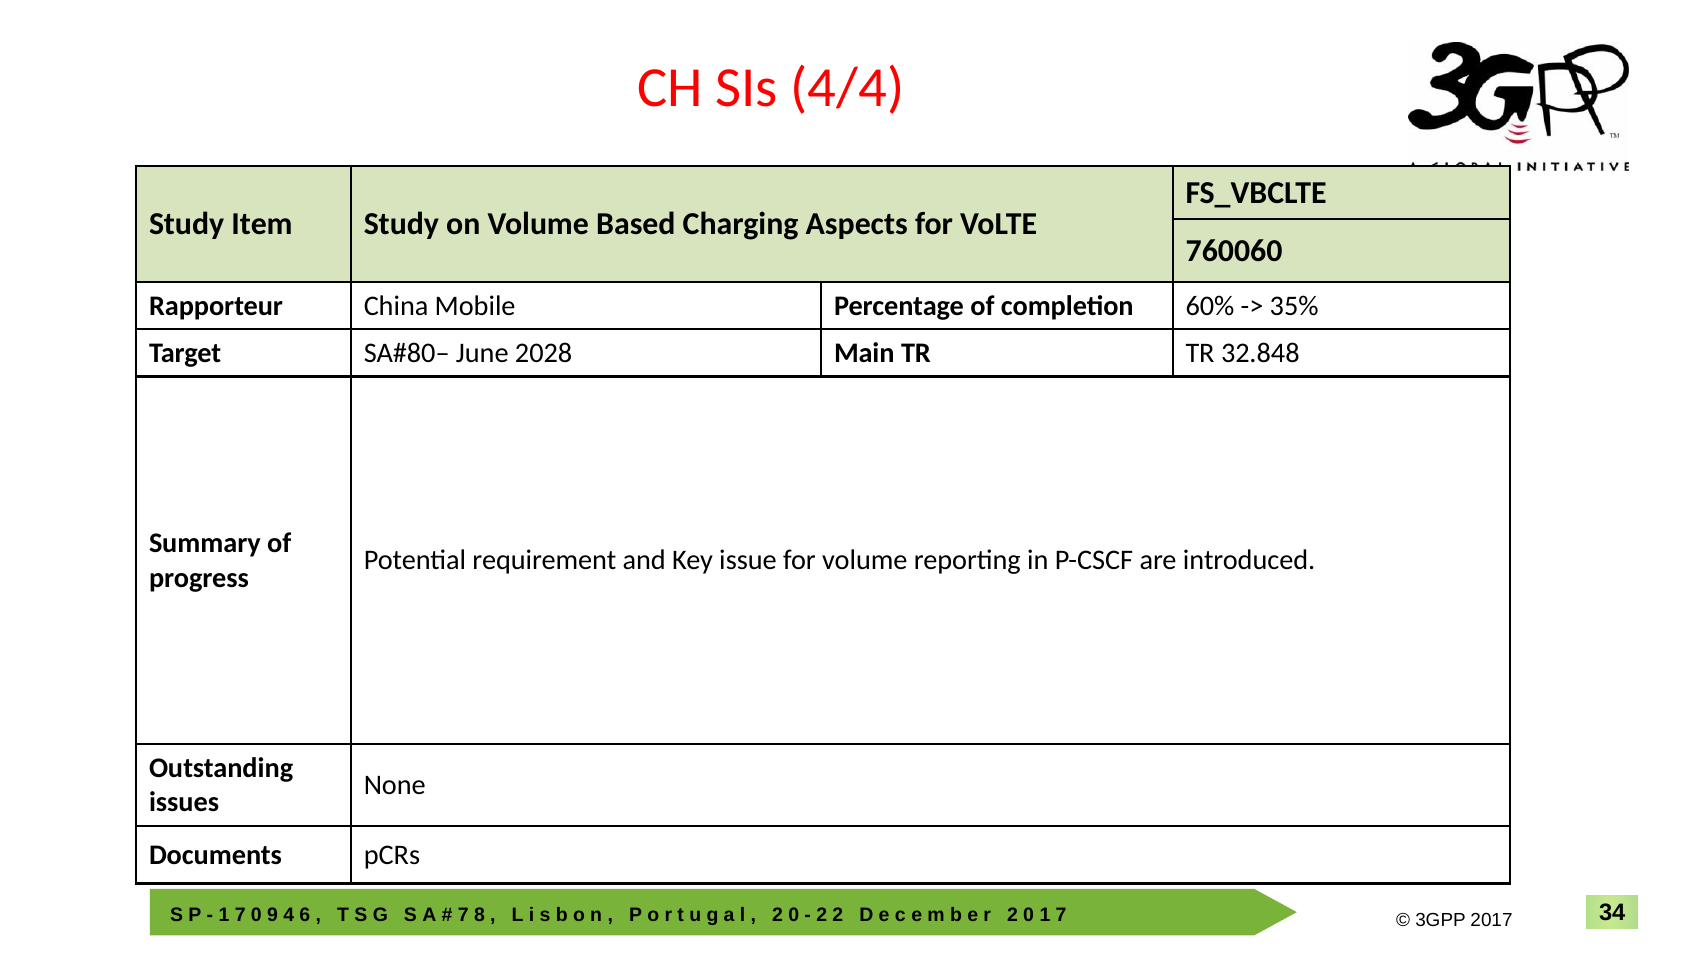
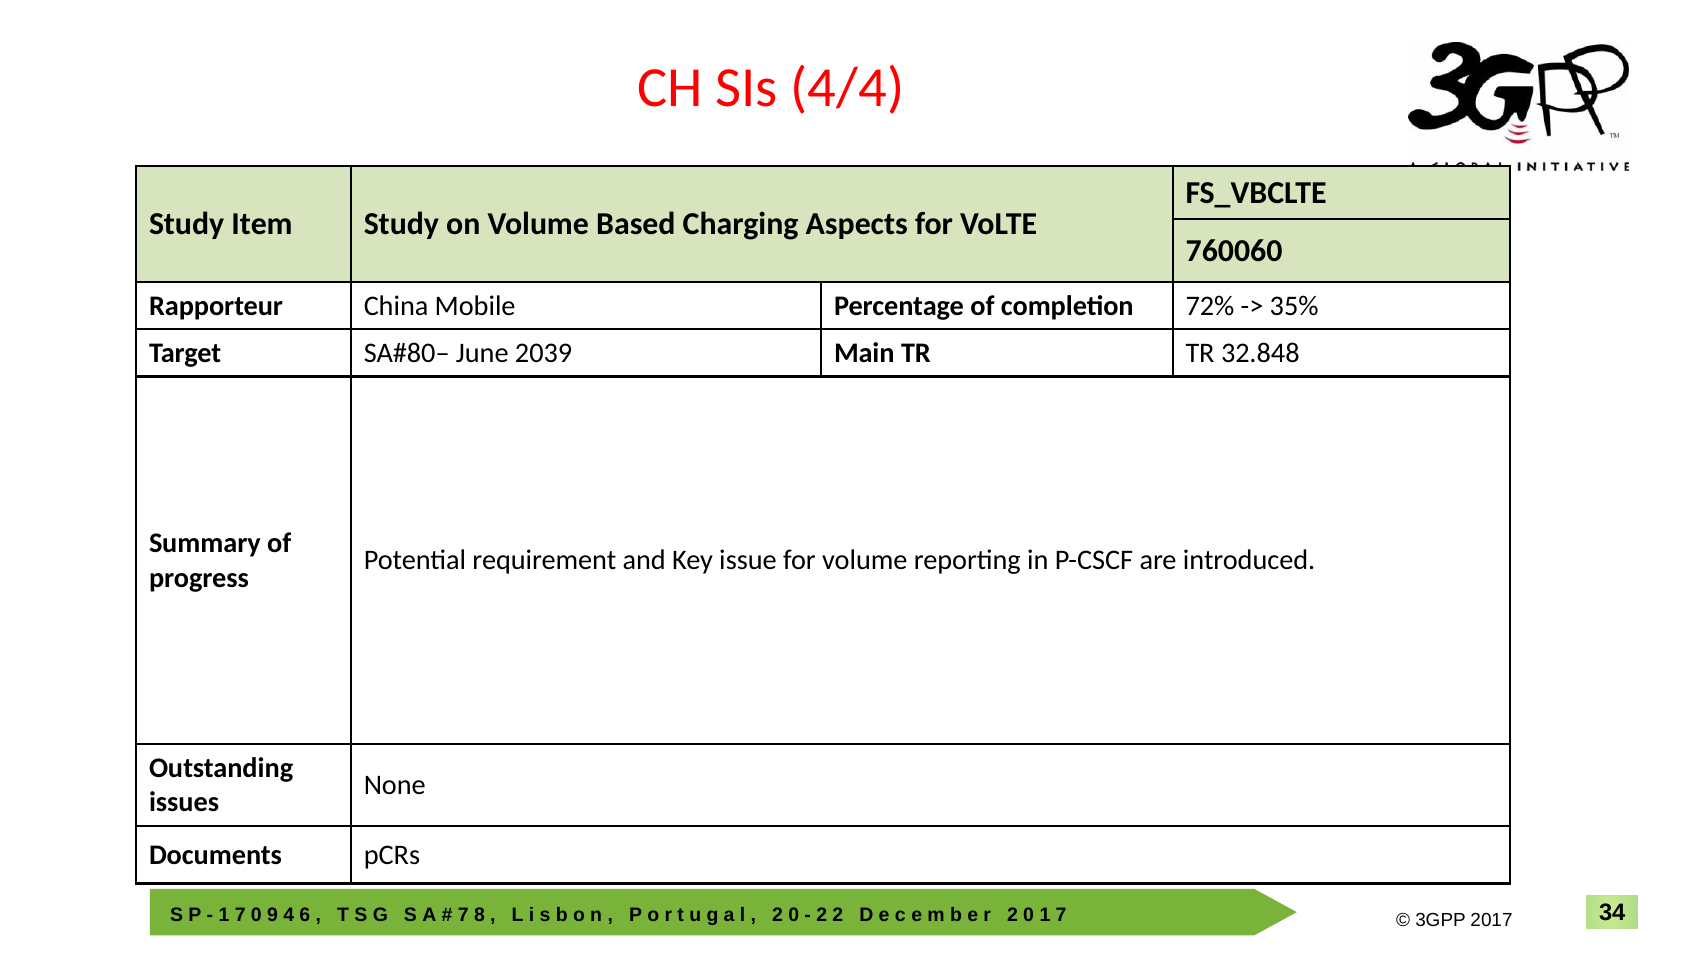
60%: 60% -> 72%
2028: 2028 -> 2039
